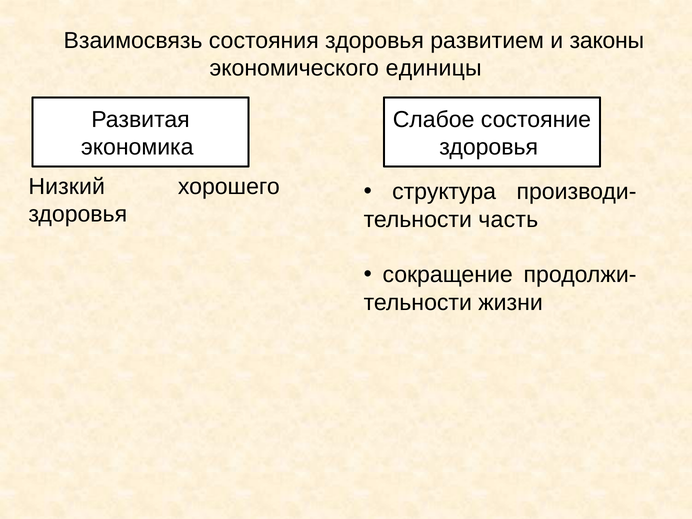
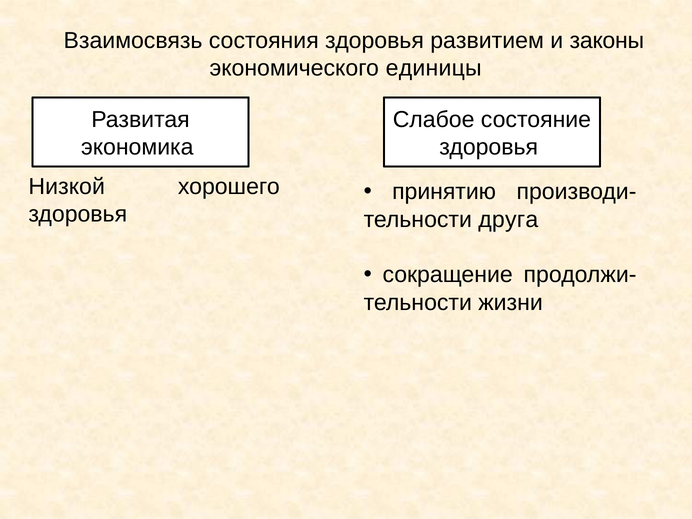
Низкий: Низкий -> Низкой
структура: структура -> принятию
часть: часть -> друга
